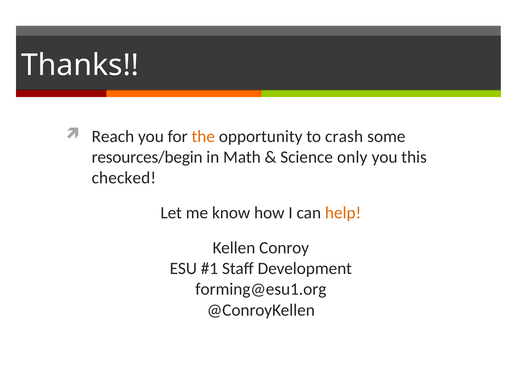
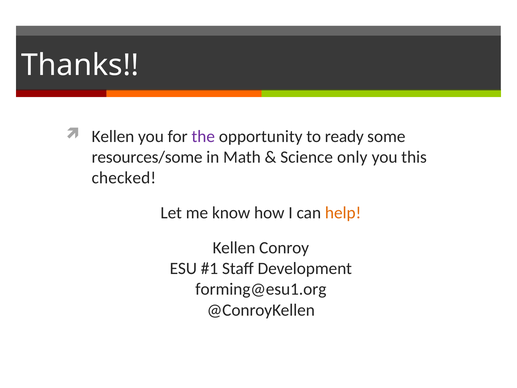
Reach at (113, 136): Reach -> Kellen
the colour: orange -> purple
crash: crash -> ready
resources/begin: resources/begin -> resources/some
